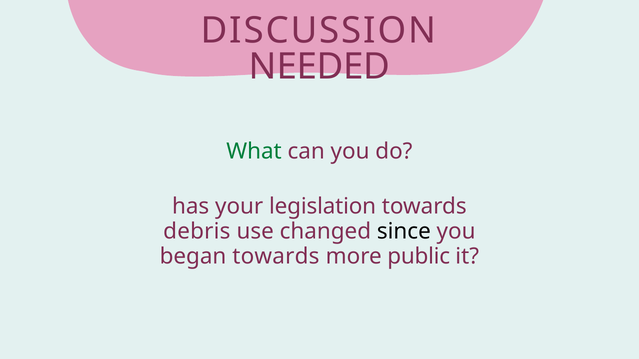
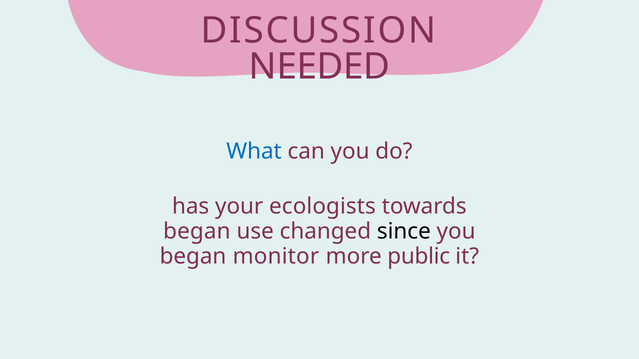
What colour: green -> blue
legislation: legislation -> ecologists
debris at (197, 232): debris -> began
began towards: towards -> monitor
